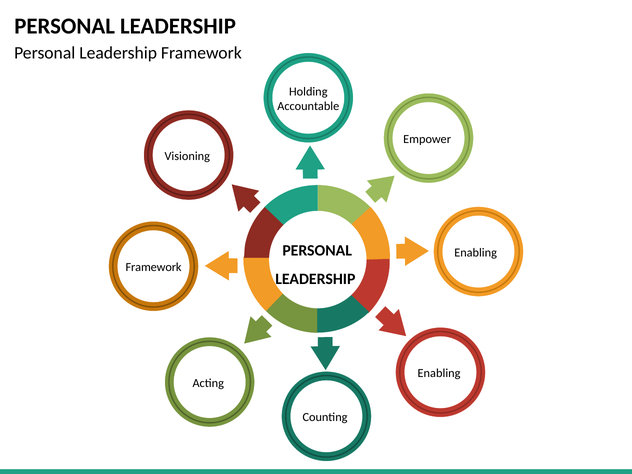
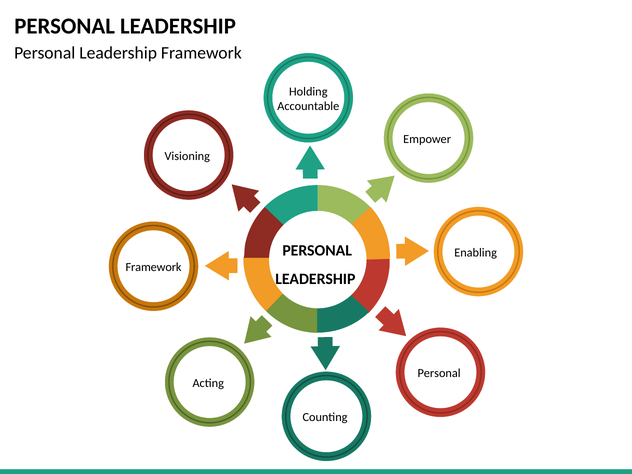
Enabling at (439, 373): Enabling -> Personal
